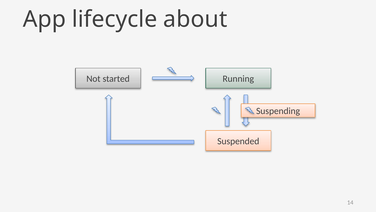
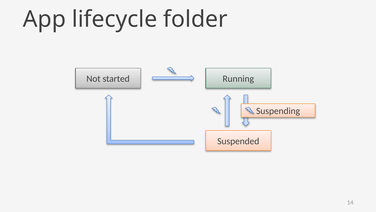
about: about -> folder
